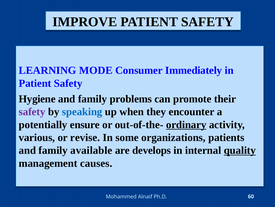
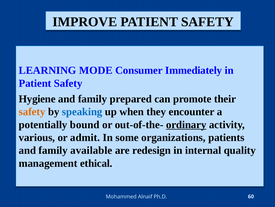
problems: problems -> prepared
safety at (32, 111) colour: purple -> orange
ensure: ensure -> bound
revise: revise -> admit
develops: develops -> redesign
quality underline: present -> none
causes: causes -> ethical
